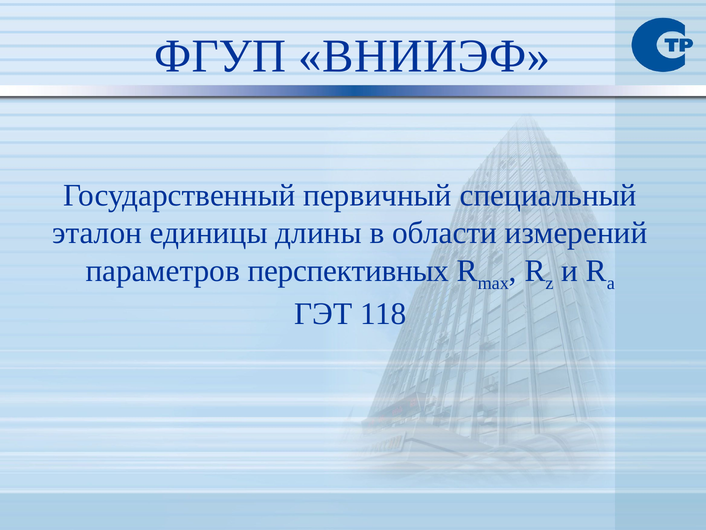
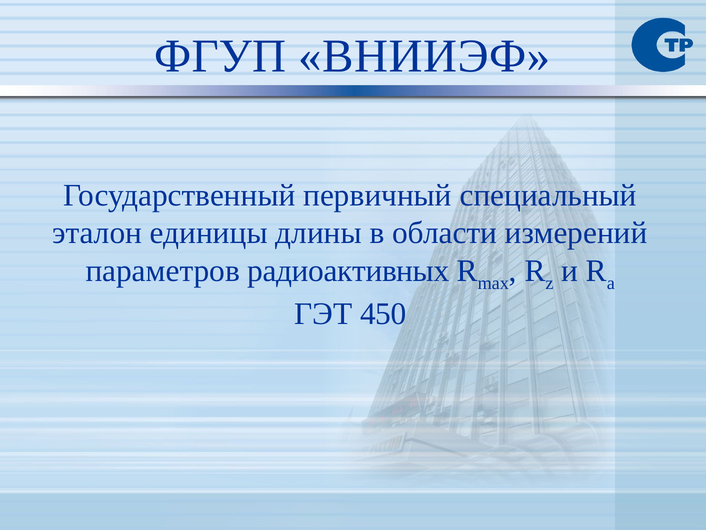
перспективных: перспективных -> радиоактивных
118: 118 -> 450
